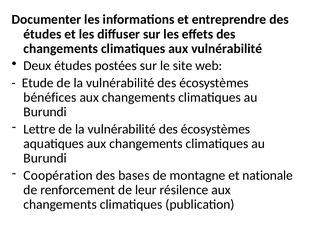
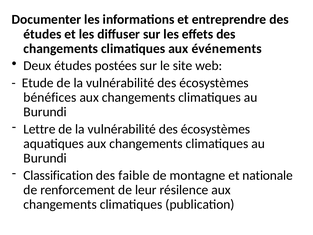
aux vulnérabilité: vulnérabilité -> événements
Coopération: Coopération -> Classification
bases: bases -> faible
